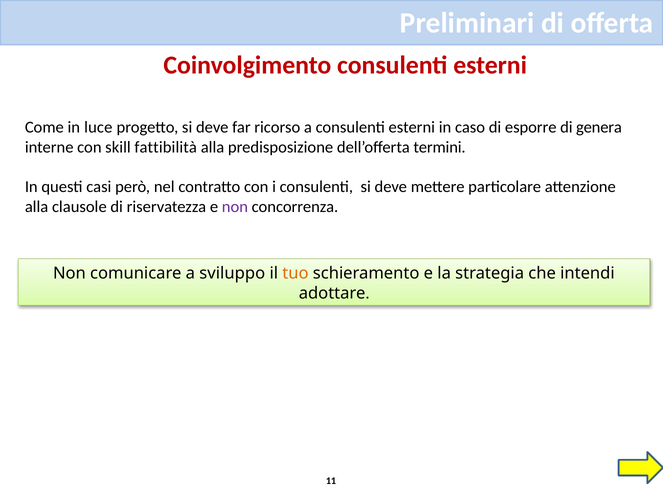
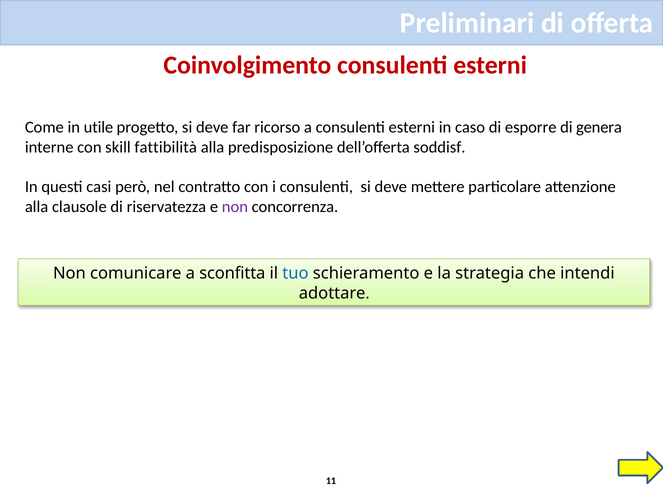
luce: luce -> utile
termini: termini -> soddisf
sviluppo: sviluppo -> sconfitta
tuo colour: orange -> blue
